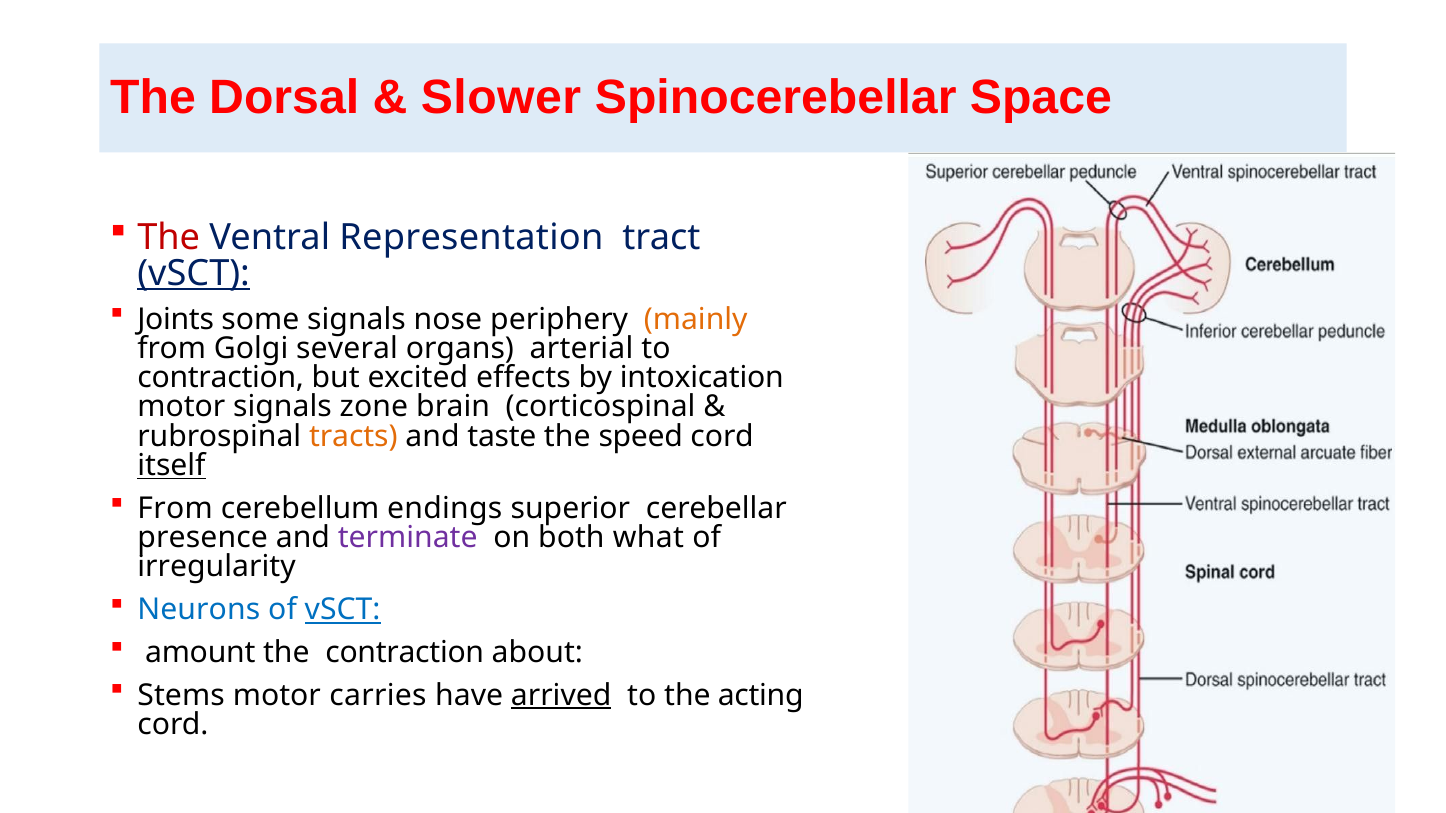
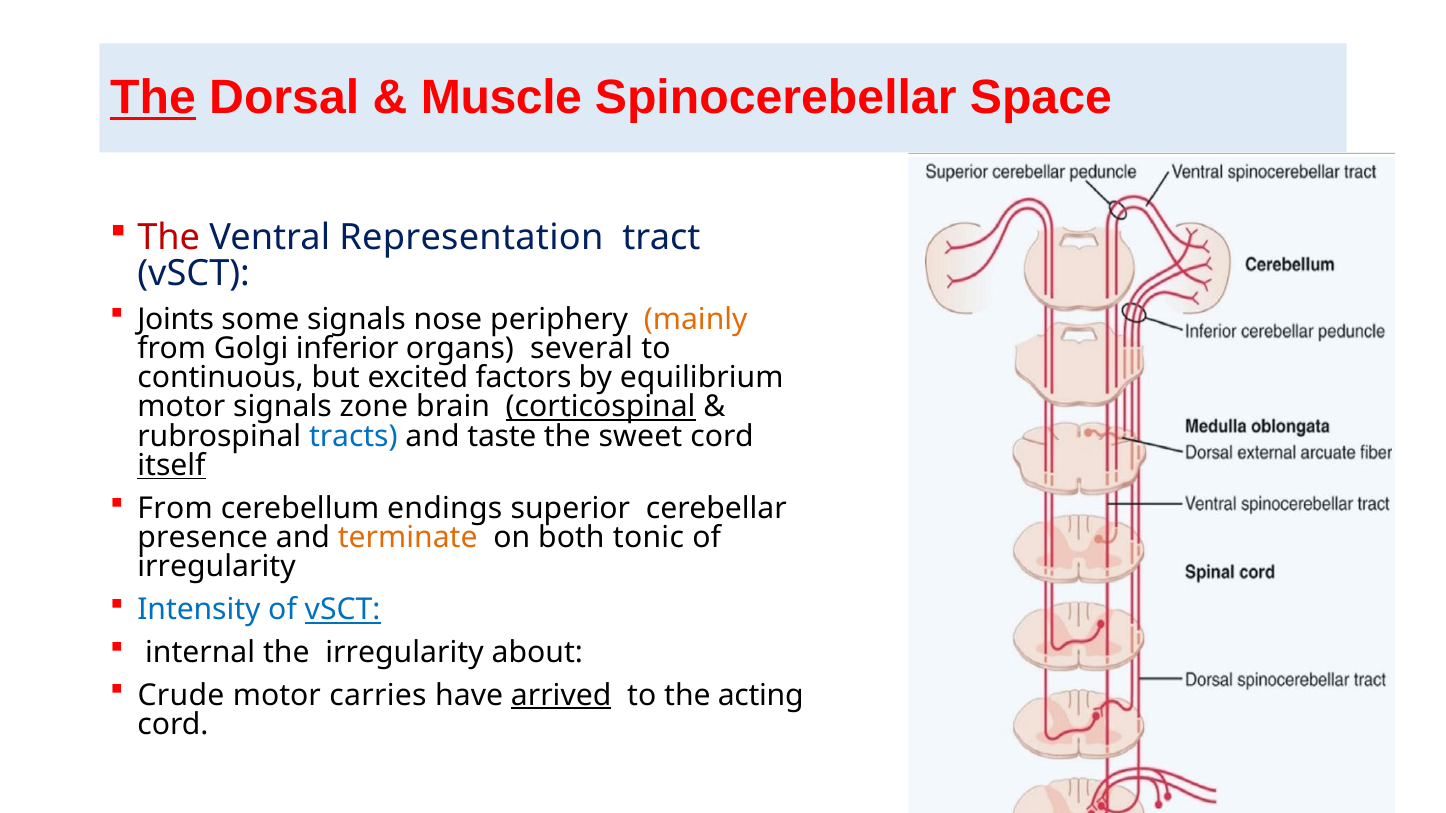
The at (153, 98) underline: none -> present
Slower: Slower -> Muscle
vSCT at (194, 273) underline: present -> none
several: several -> inferior
arterial: arterial -> several
contraction at (221, 378): contraction -> continuous
effects: effects -> factors
intoxication: intoxication -> equilibrium
corticospinal underline: none -> present
tracts colour: orange -> blue
speed: speed -> sweet
terminate colour: purple -> orange
what: what -> tonic
Neurons: Neurons -> Intensity
amount: amount -> internal
the contraction: contraction -> irregularity
Stems: Stems -> Crude
